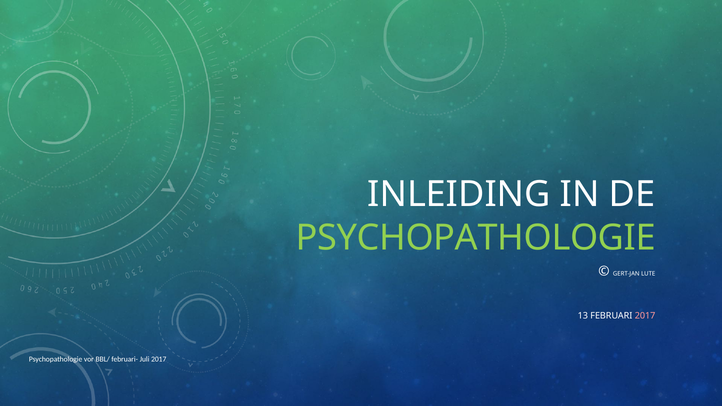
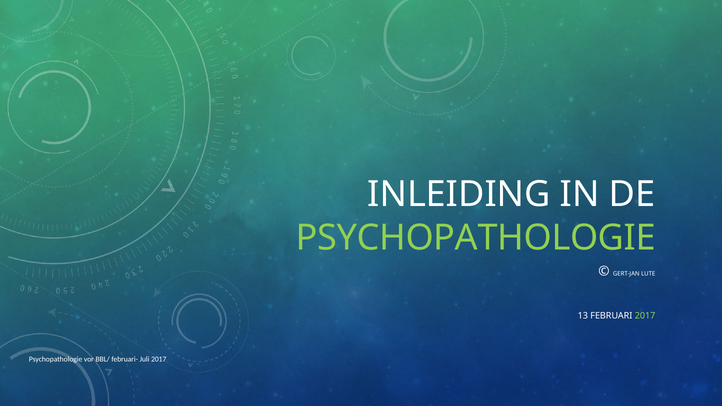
2017 at (645, 316) colour: pink -> light green
